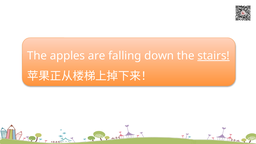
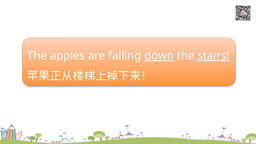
down underline: none -> present
